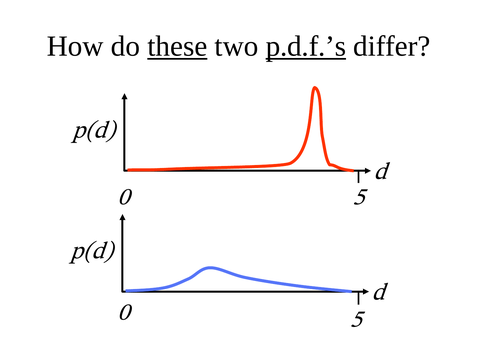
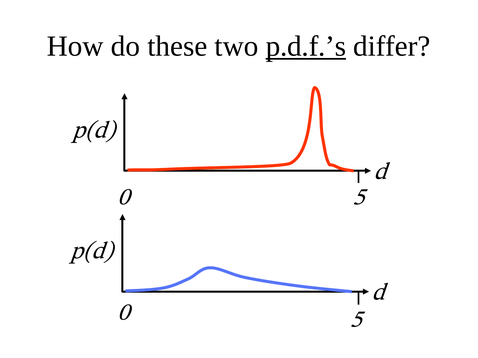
these underline: present -> none
